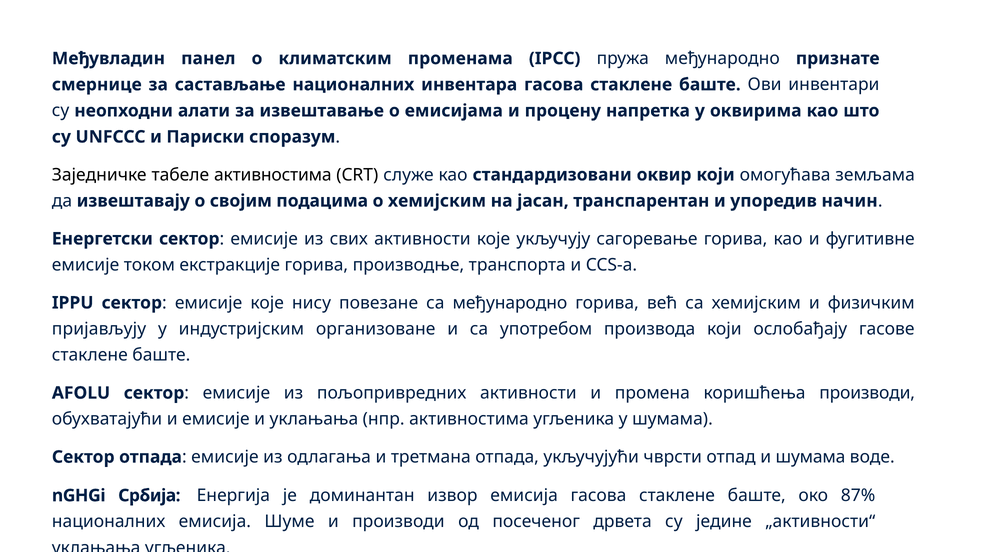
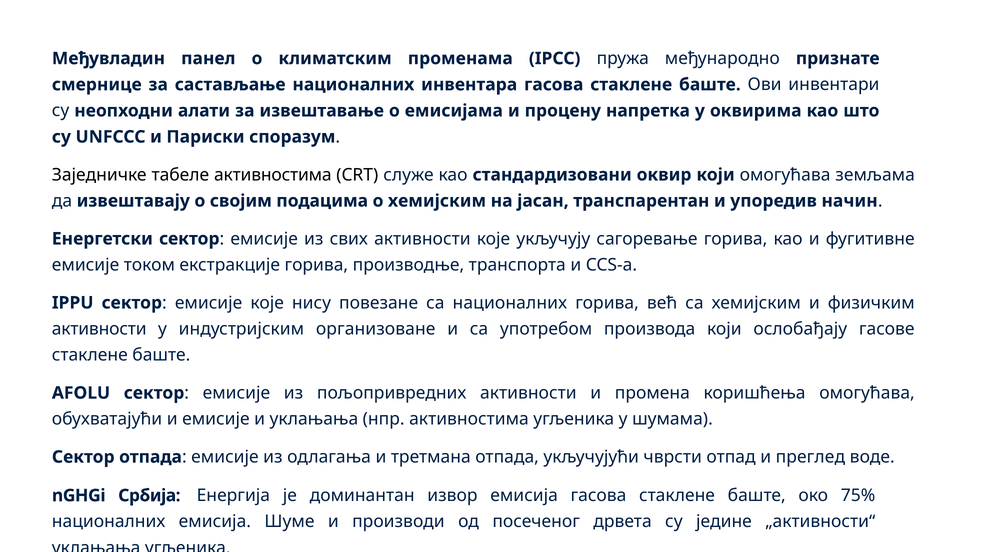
са међународно: међународно -> националних
пријављују at (99, 329): пријављују -> активности
коришћења производи: производи -> омогућава
и шумама: шумама -> преглед
87%: 87% -> 75%
